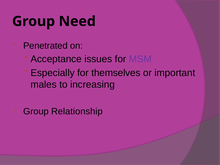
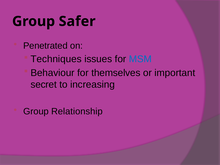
Need: Need -> Safer
Acceptance: Acceptance -> Techniques
MSM colour: purple -> blue
Especially: Especially -> Behaviour
males: males -> secret
